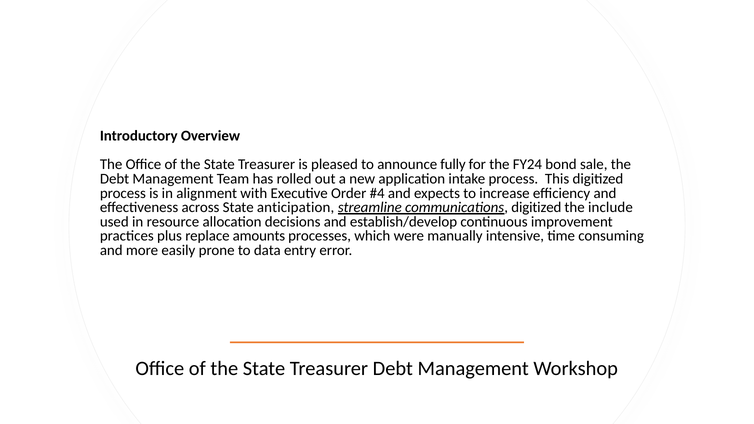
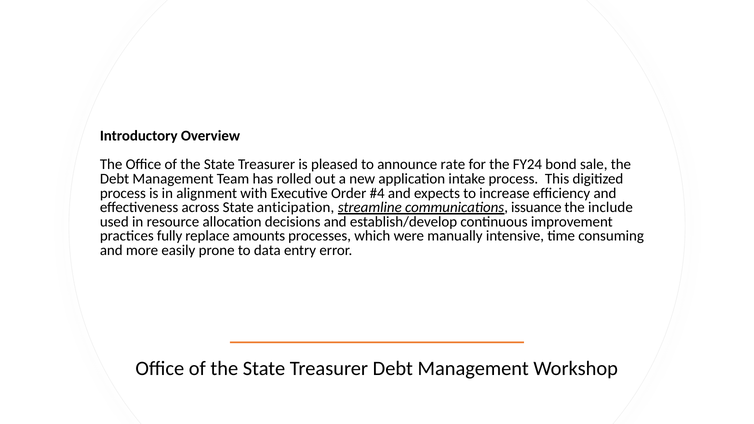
fully: fully -> rate
communications digitized: digitized -> issuance
plus: plus -> fully
